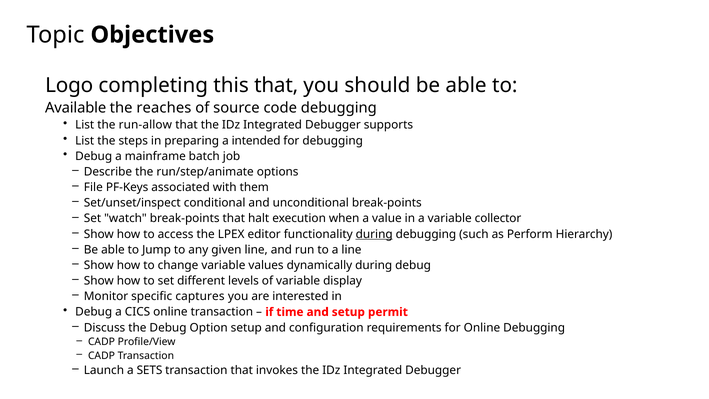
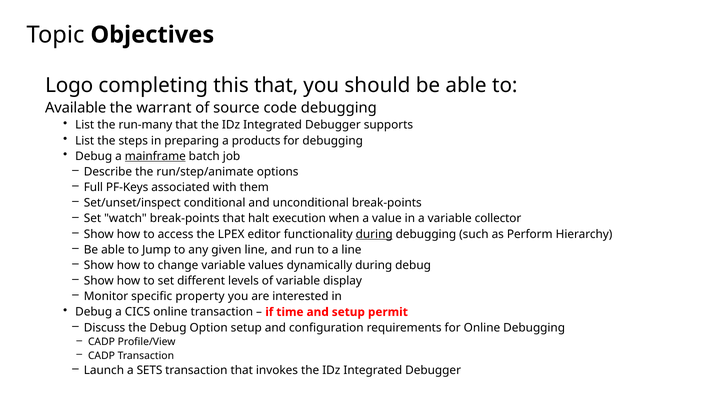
reaches: reaches -> warrant
run-allow: run-allow -> run-many
intended: intended -> products
mainframe underline: none -> present
File: File -> Full
captures: captures -> property
